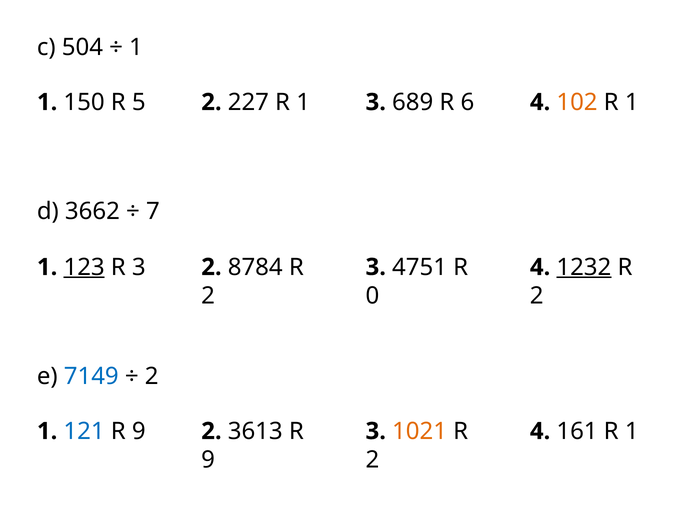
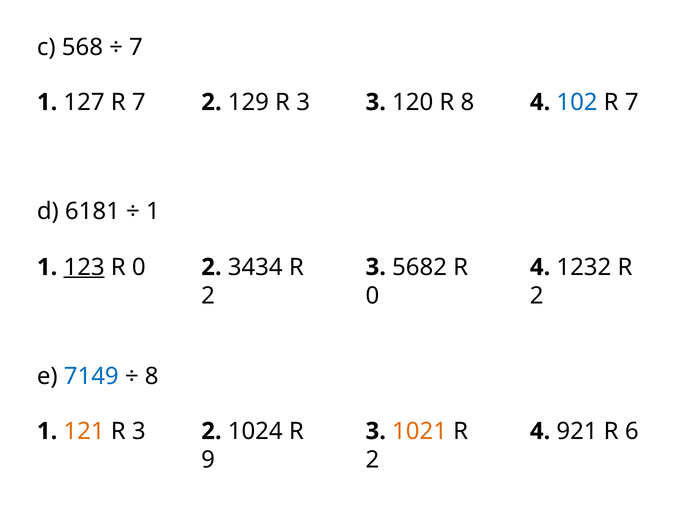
504: 504 -> 568
1 at (136, 47): 1 -> 7
150: 150 -> 127
5 at (139, 102): 5 -> 7
227: 227 -> 129
1 at (303, 102): 1 -> 3
689: 689 -> 120
R 6: 6 -> 8
102 colour: orange -> blue
1 at (632, 102): 1 -> 7
3662: 3662 -> 6181
7 at (153, 212): 7 -> 1
3 at (139, 267): 3 -> 0
8784: 8784 -> 3434
4751: 4751 -> 5682
1232 underline: present -> none
2 at (152, 377): 2 -> 8
121 colour: blue -> orange
9 at (139, 432): 9 -> 3
3613: 3613 -> 1024
161: 161 -> 921
1 at (632, 432): 1 -> 6
